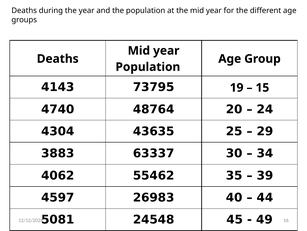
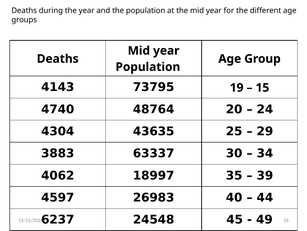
55462: 55462 -> 18997
5081: 5081 -> 6237
